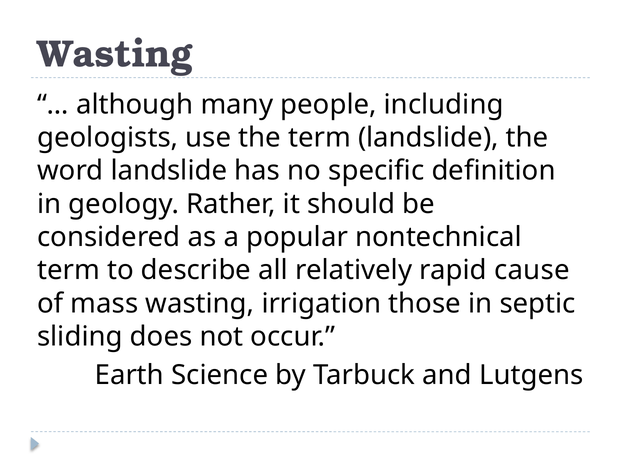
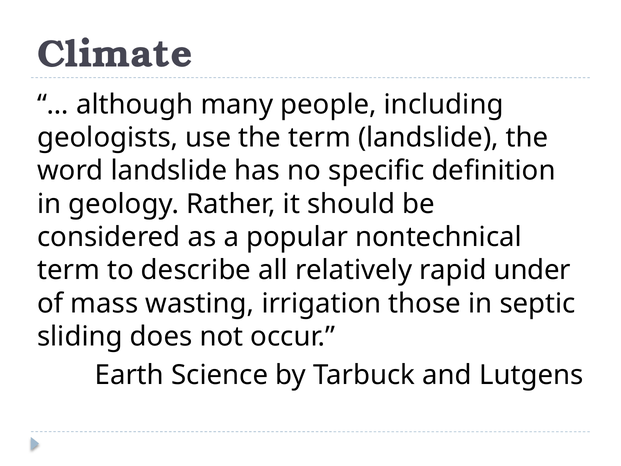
Wasting at (115, 54): Wasting -> Climate
cause: cause -> under
